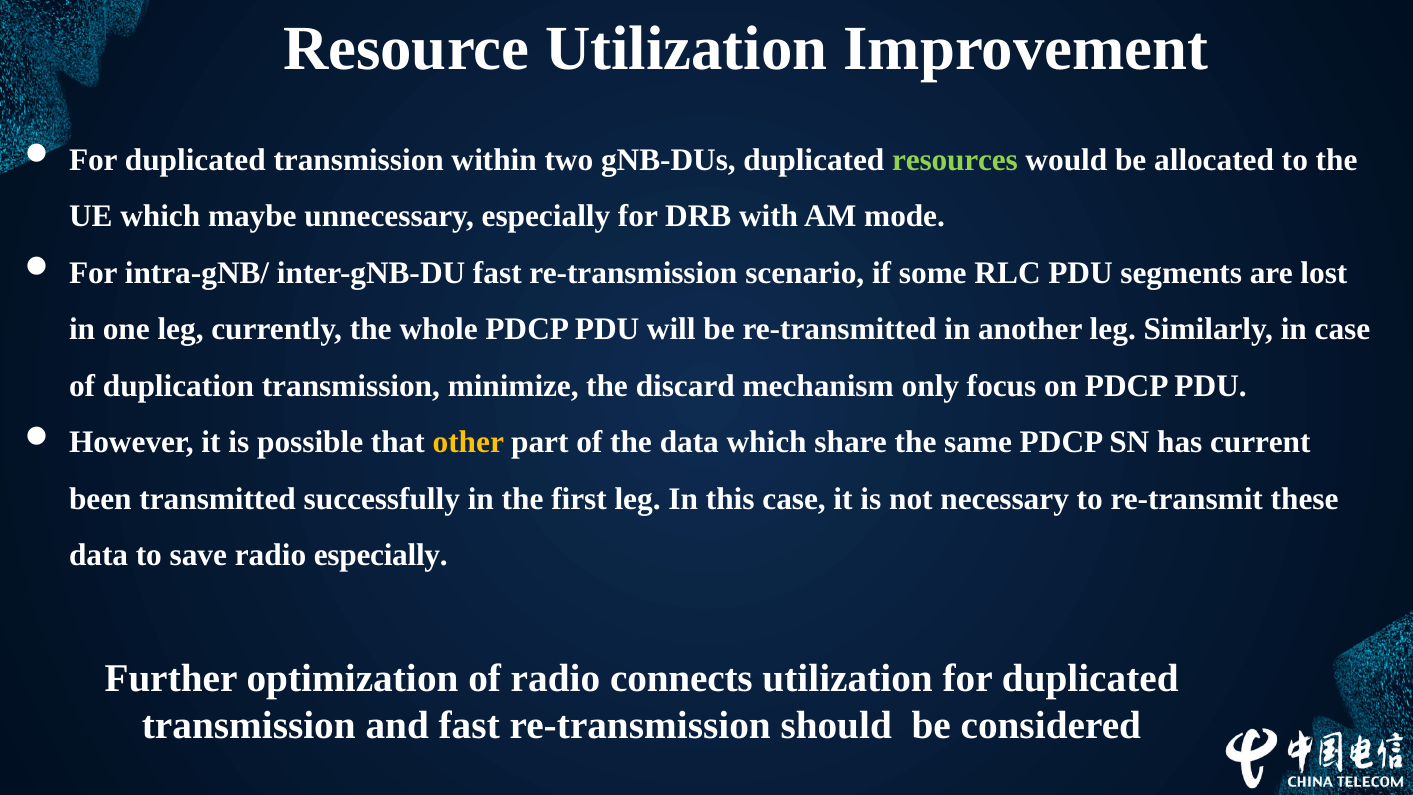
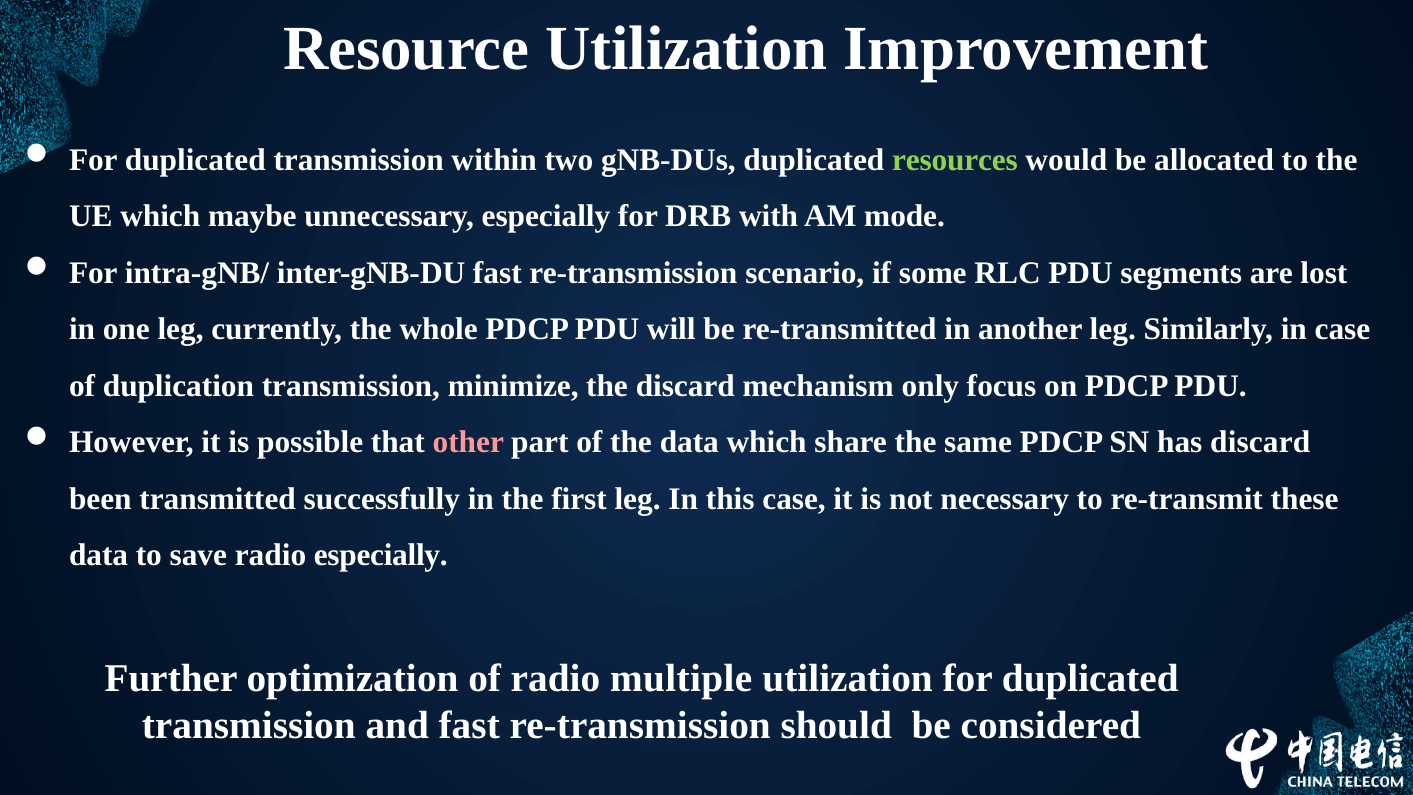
other colour: yellow -> pink
has current: current -> discard
connects: connects -> multiple
